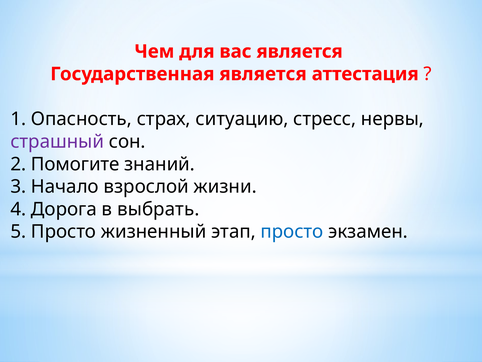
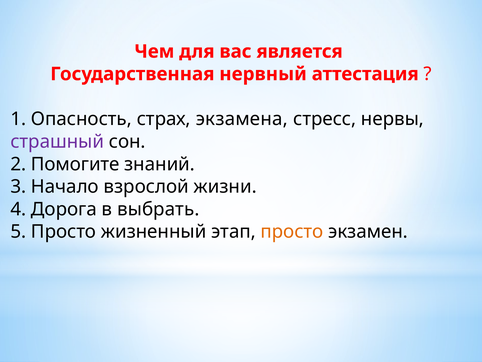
Государственная является: является -> нервный
ситуацию: ситуацию -> экзамена
просто at (292, 231) colour: blue -> orange
